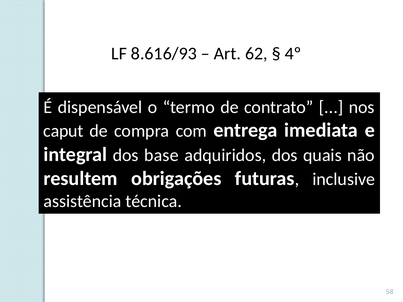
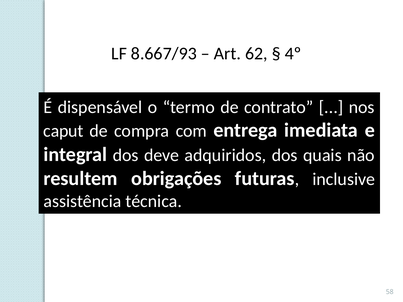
8.616/93: 8.616/93 -> 8.667/93
base: base -> deve
